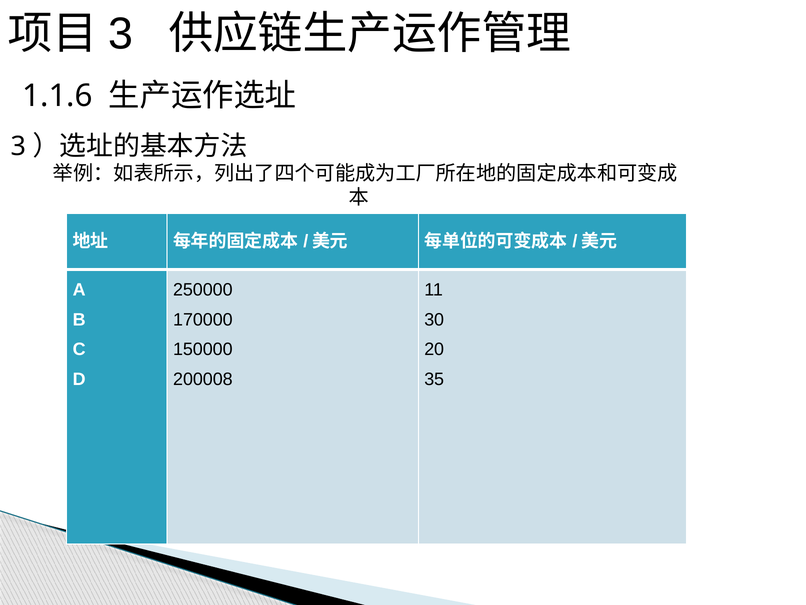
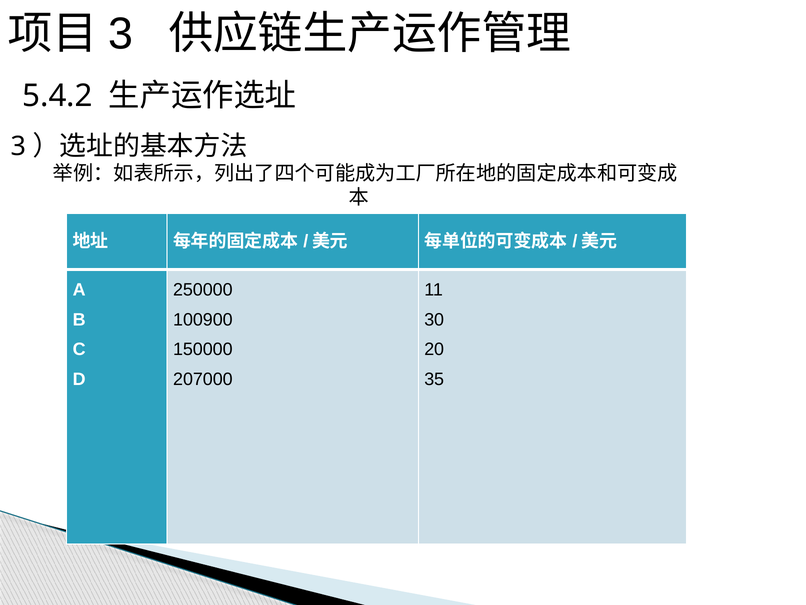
1.1.6: 1.1.6 -> 5.4.2
170000: 170000 -> 100900
200008: 200008 -> 207000
